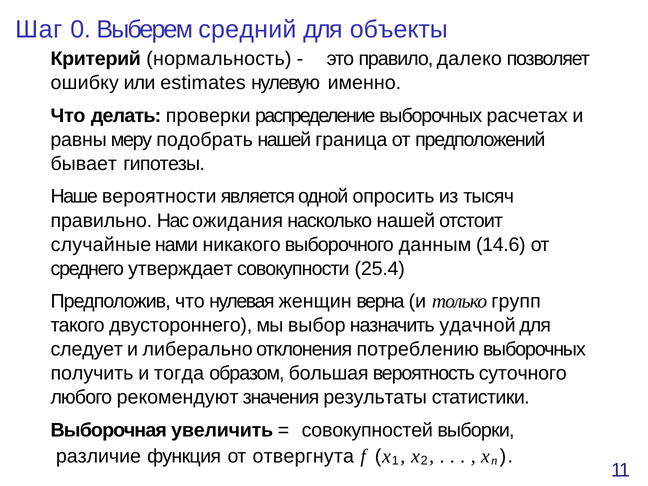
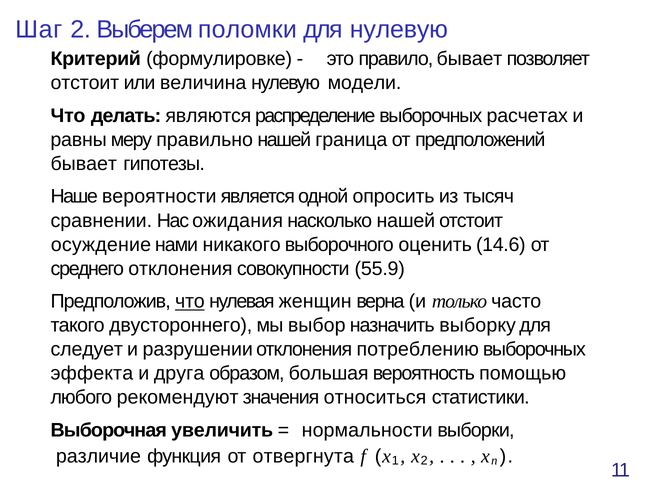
Шаг 0: 0 -> 2
средний: средний -> поломки
для объекты: объекты -> нулевую
нормальность: нормальность -> формулировке
правило далеко: далеко -> бывает
ошибку at (85, 83): ошибку -> отстоит
estimates: estimates -> величина
именно: именно -> модели
проверки: проверки -> являются
подобрать: подобрать -> правильно
правильно: правильно -> сравнении
случайные: случайные -> осуждение
данным: данным -> оценить
среднего утверждает: утверждает -> отклонения
25.4: 25.4 -> 55.9
что at (190, 302) underline: none -> present
групп: групп -> часто
удачной: удачной -> выборку
либерально: либерально -> разрушении
получить: получить -> эффекта
тогда: тогда -> друга
суточного: суточного -> помощью
результаты: результаты -> относиться
совокупностей: совокупностей -> нормальности
